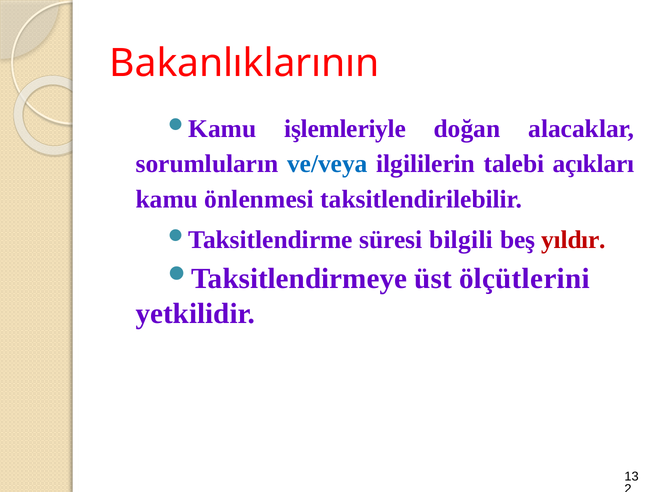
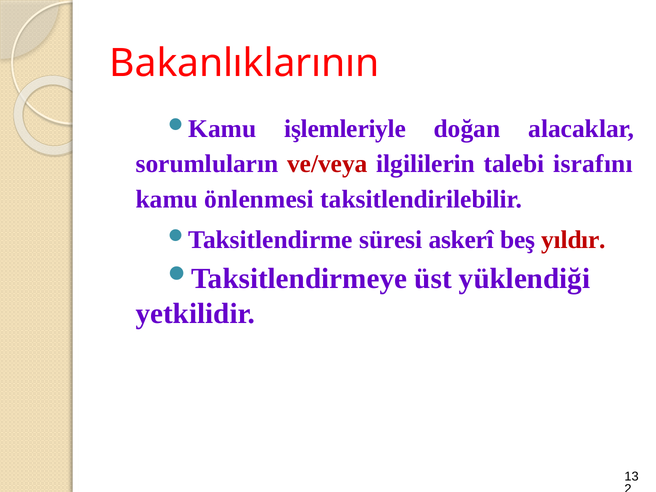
ve/veya colour: blue -> red
açıkları: açıkları -> israfını
bilgili: bilgili -> askerî
ölçütlerini: ölçütlerini -> yüklendiği
